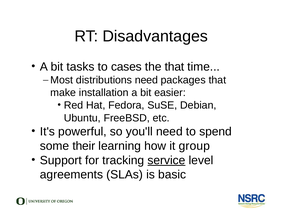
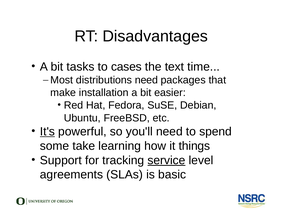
the that: that -> text
It's underline: none -> present
their: their -> take
group: group -> things
